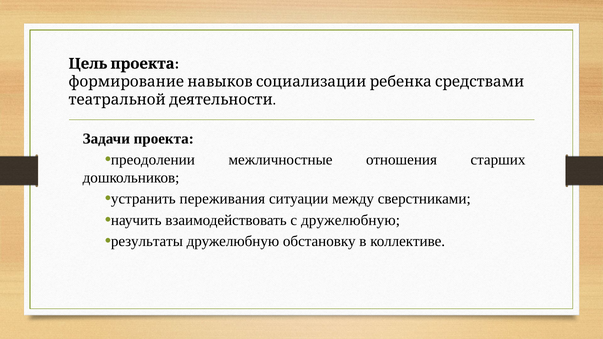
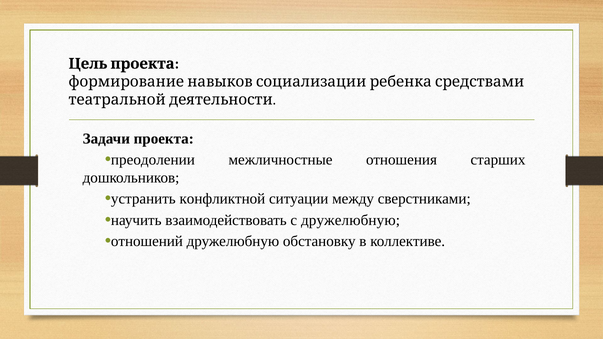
переживания: переживания -> конфликтной
результаты: результаты -> отношений
